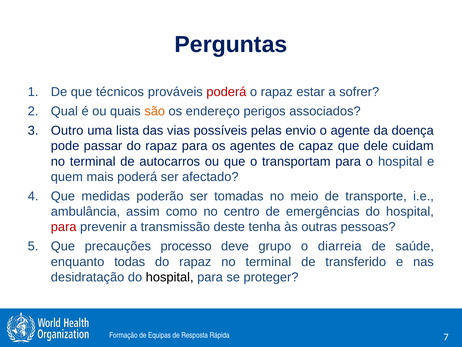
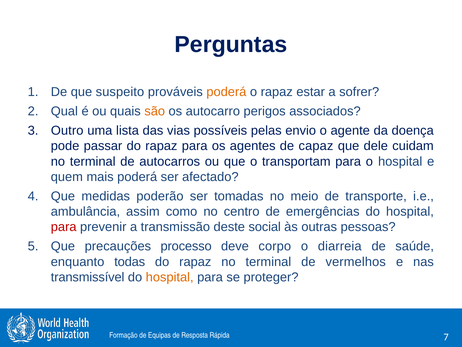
técnicos: técnicos -> suspeito
poderá at (226, 92) colour: red -> orange
endereço: endereço -> autocarro
tenha: tenha -> social
grupo: grupo -> corpo
transferido: transferido -> vermelhos
desidratação: desidratação -> transmissível
hospital at (170, 277) colour: black -> orange
